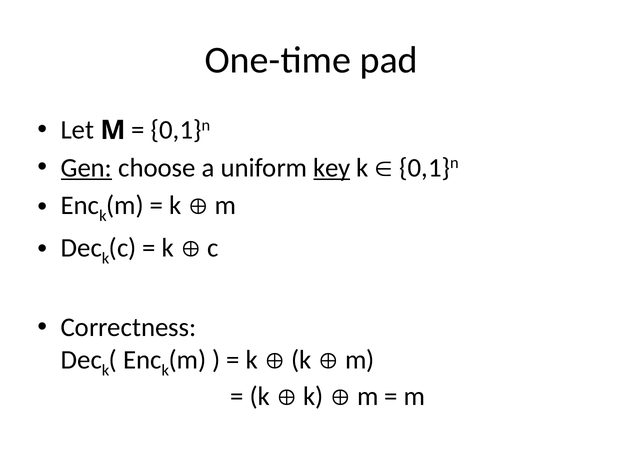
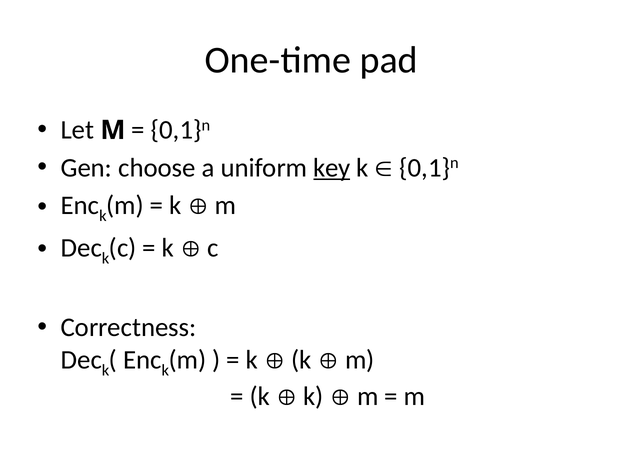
Gen underline: present -> none
